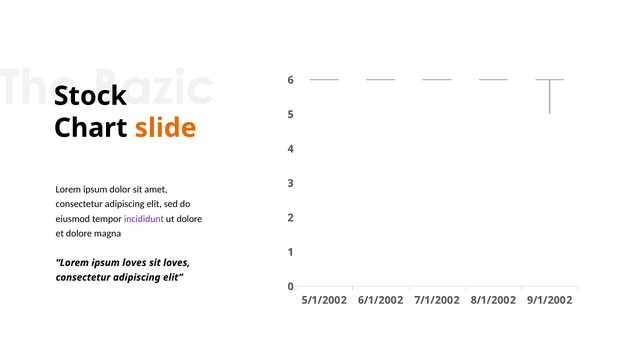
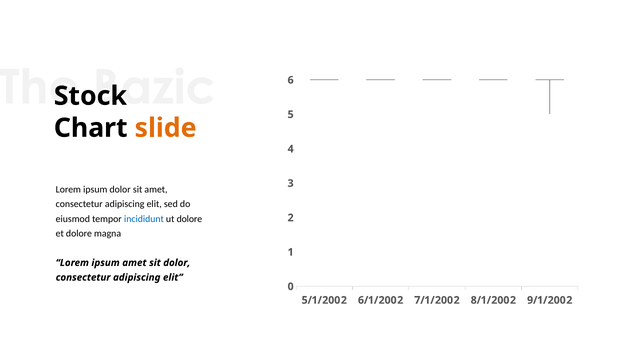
incididunt colour: purple -> blue
ipsum loves: loves -> amet
sit loves: loves -> dolor
